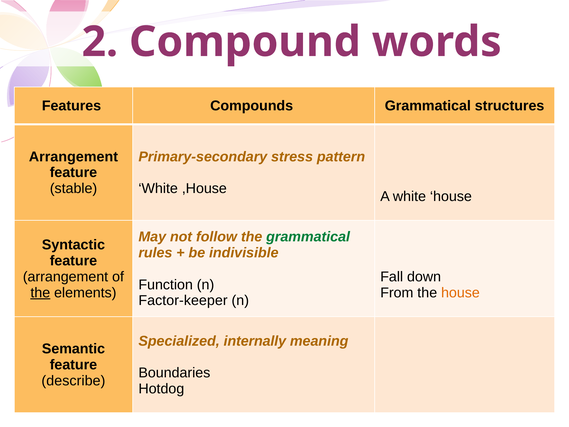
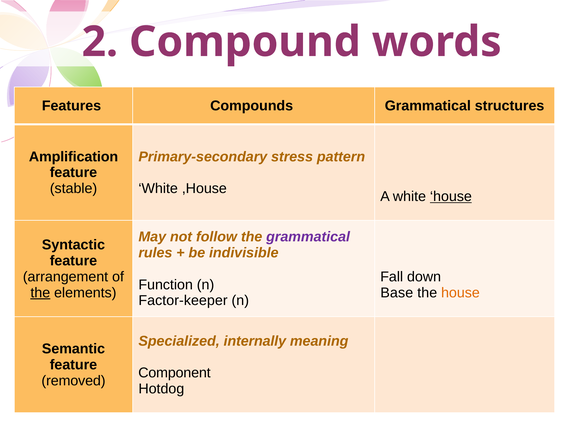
Arrangement at (73, 157): Arrangement -> Amplification
house at (451, 196) underline: none -> present
grammatical at (308, 237) colour: green -> purple
From: From -> Base
Boundaries: Boundaries -> Component
describe: describe -> removed
